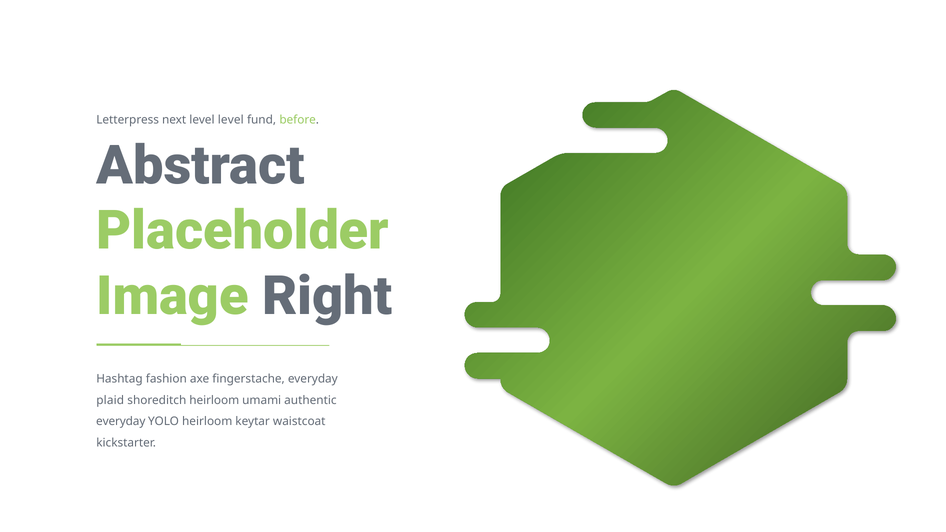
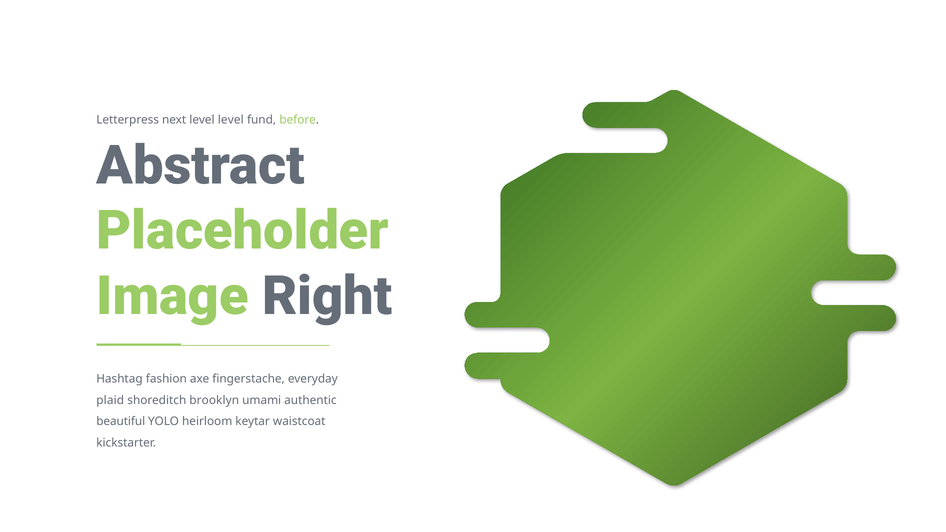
shoreditch heirloom: heirloom -> brooklyn
everyday at (121, 422): everyday -> beautiful
